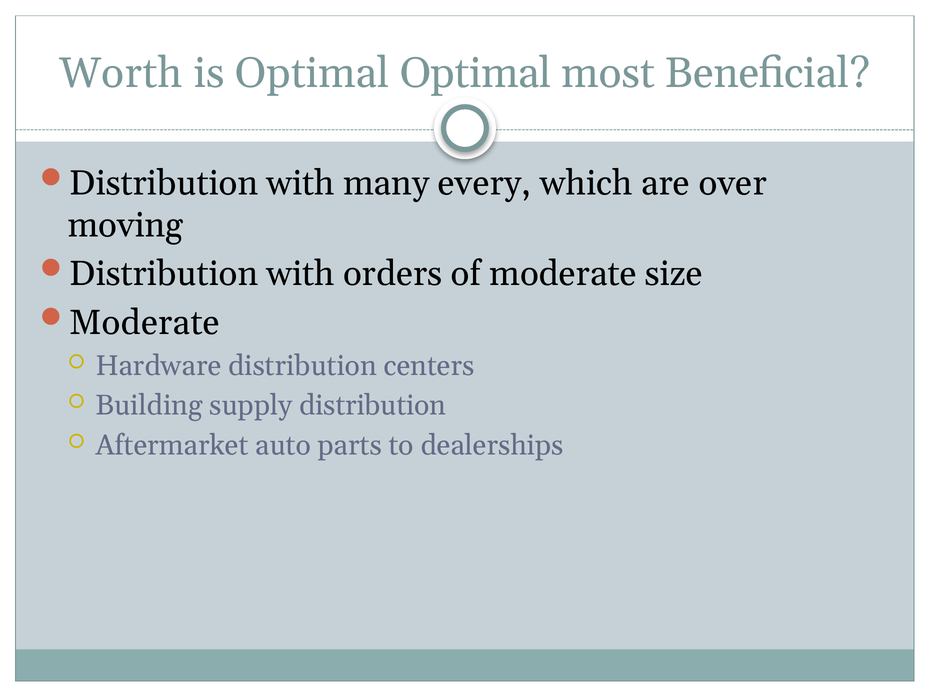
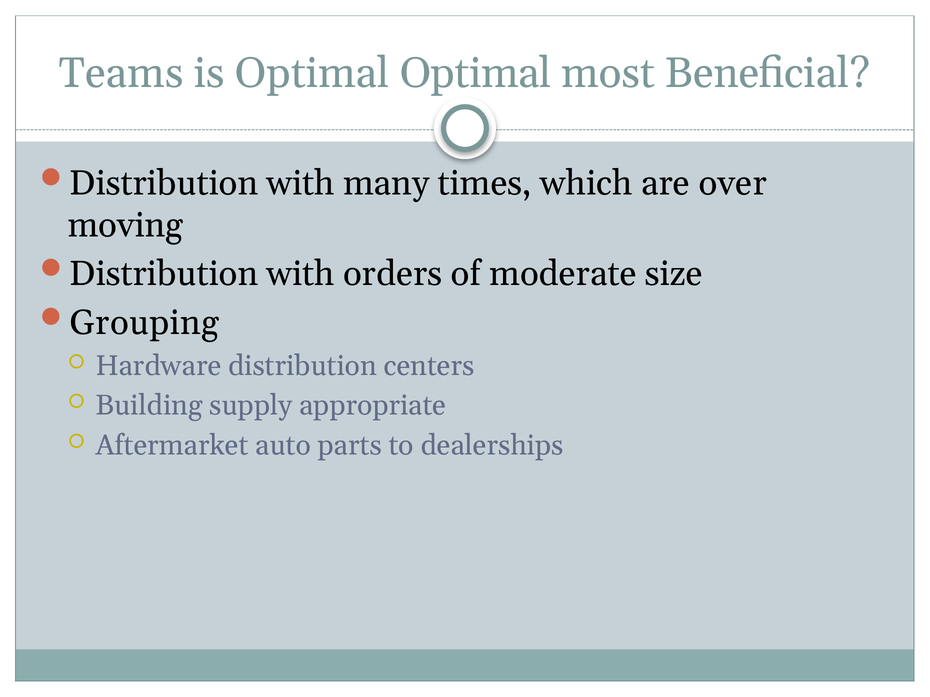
Worth: Worth -> Teams
every: every -> times
Moderate at (145, 323): Moderate -> Grouping
supply distribution: distribution -> appropriate
